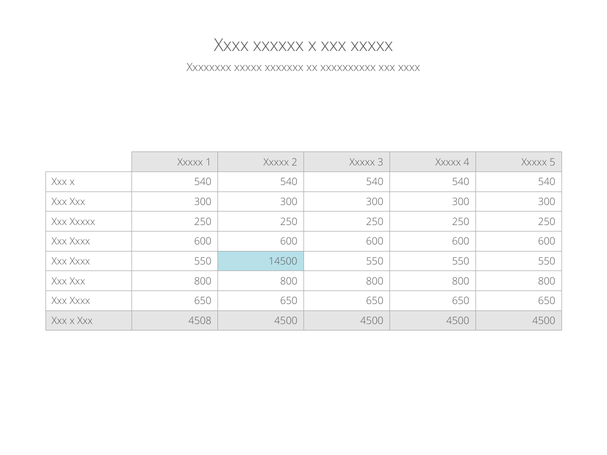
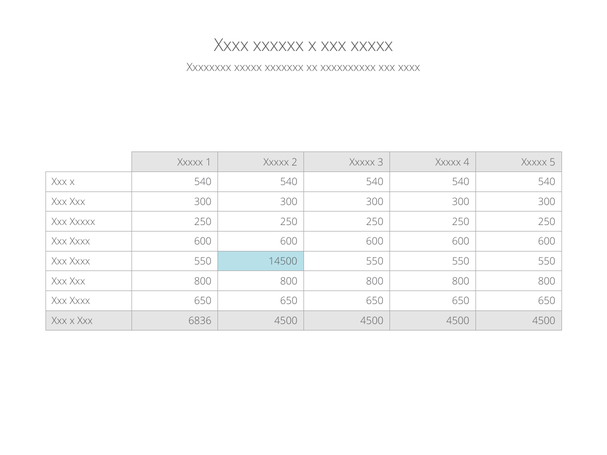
4508: 4508 -> 6836
